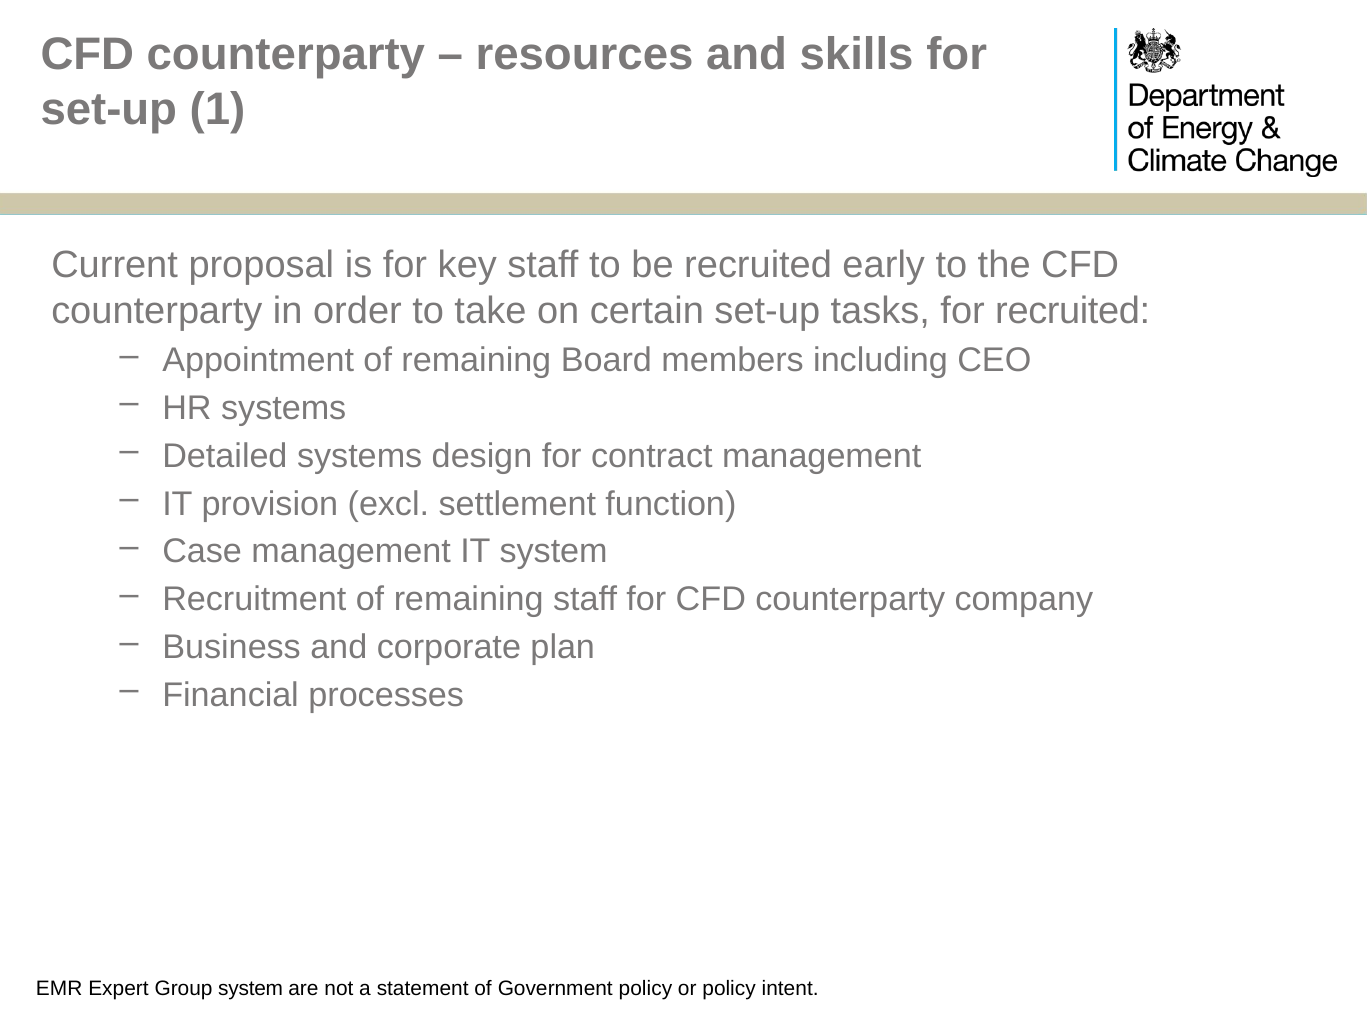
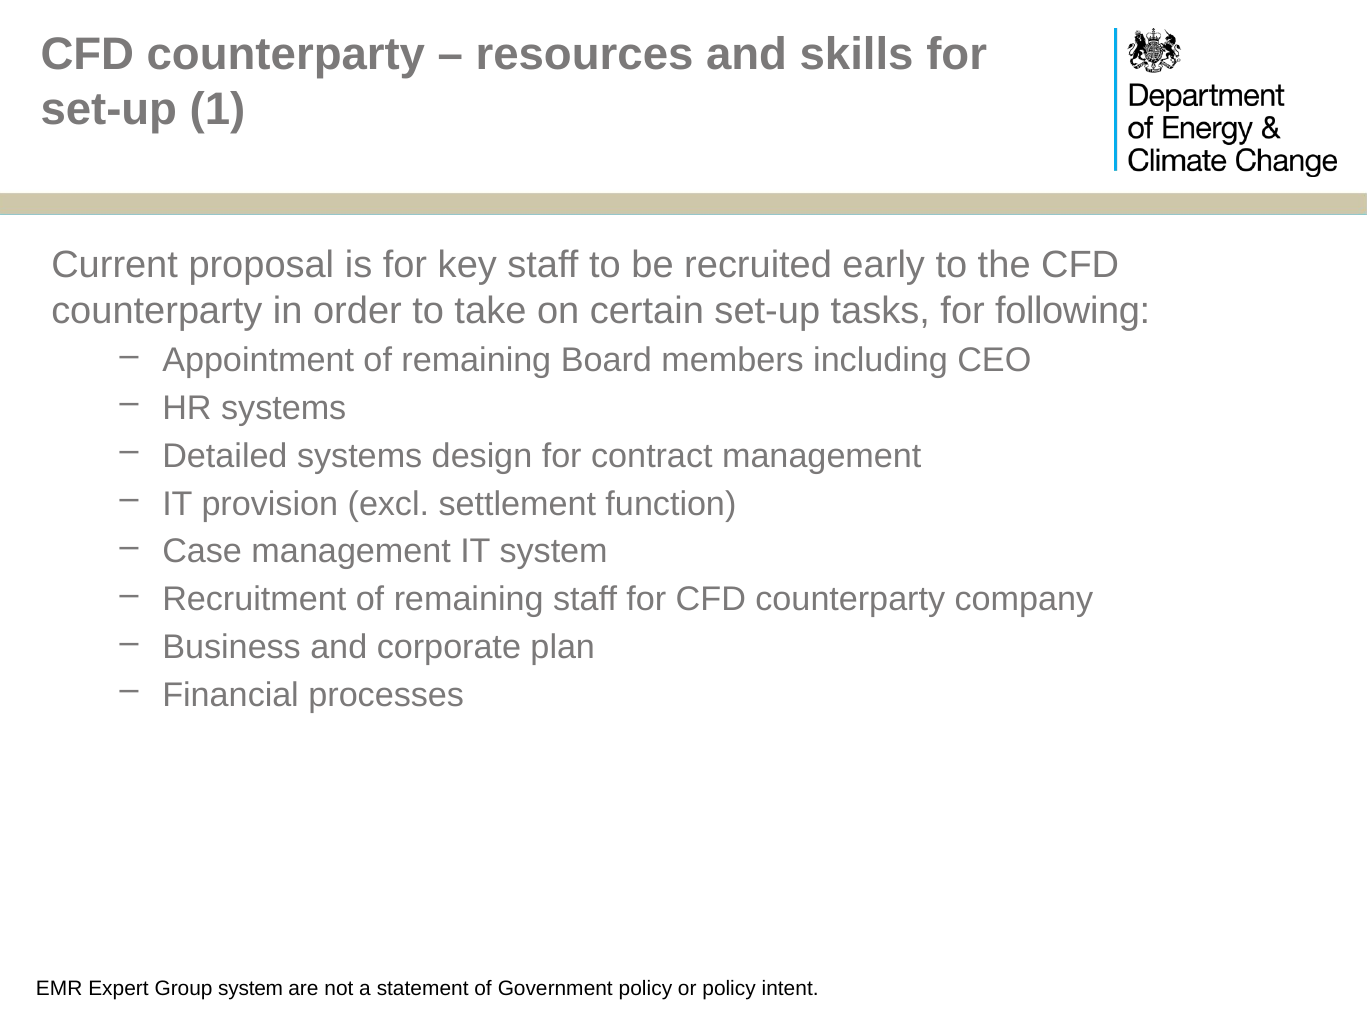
for recruited: recruited -> following
